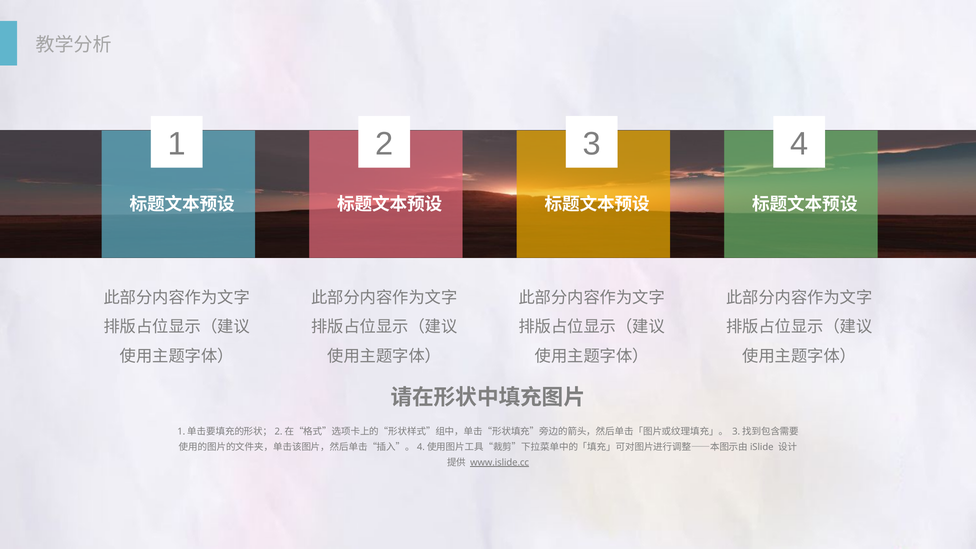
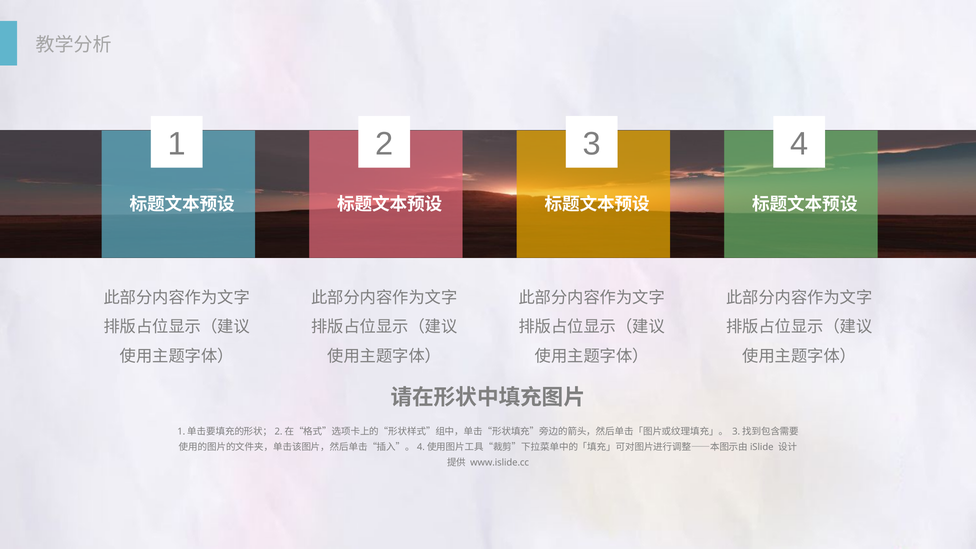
www.islide.cc underline: present -> none
